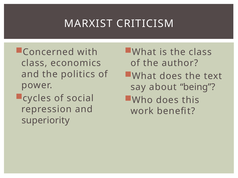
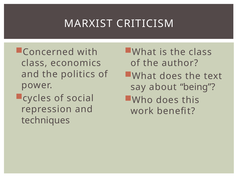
superiority: superiority -> techniques
